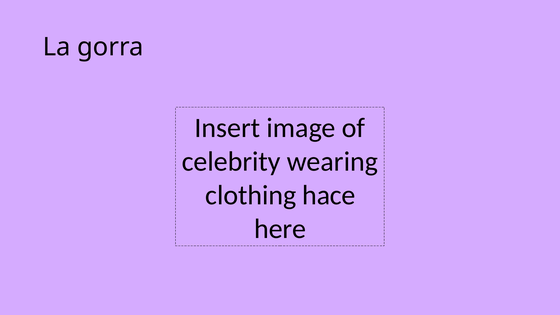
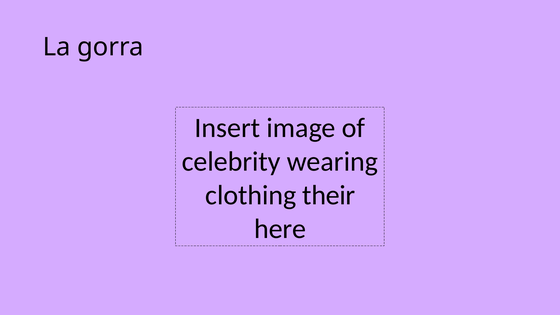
hace: hace -> their
